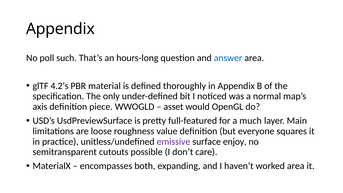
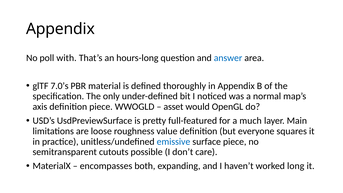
such: such -> with
4.2’s: 4.2’s -> 7.0’s
emissive colour: purple -> blue
surface enjoy: enjoy -> piece
worked area: area -> long
